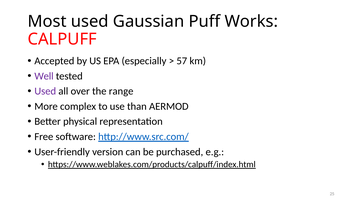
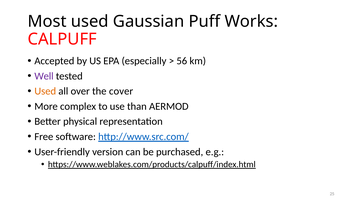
57: 57 -> 56
Used at (45, 91) colour: purple -> orange
range: range -> cover
